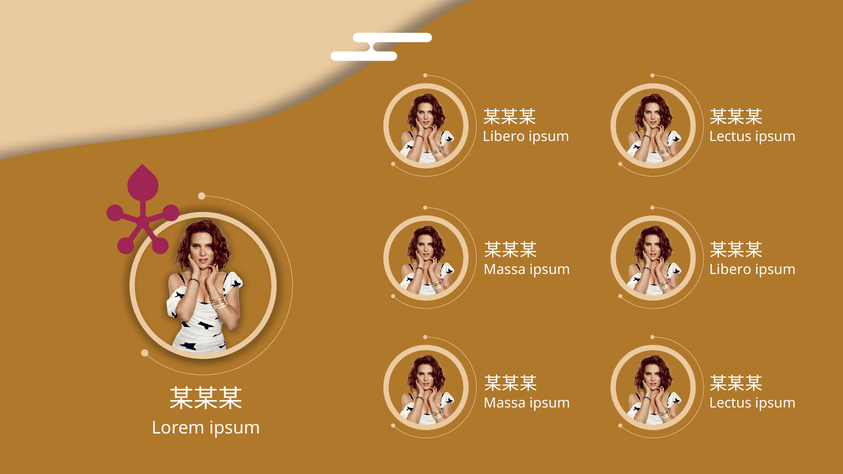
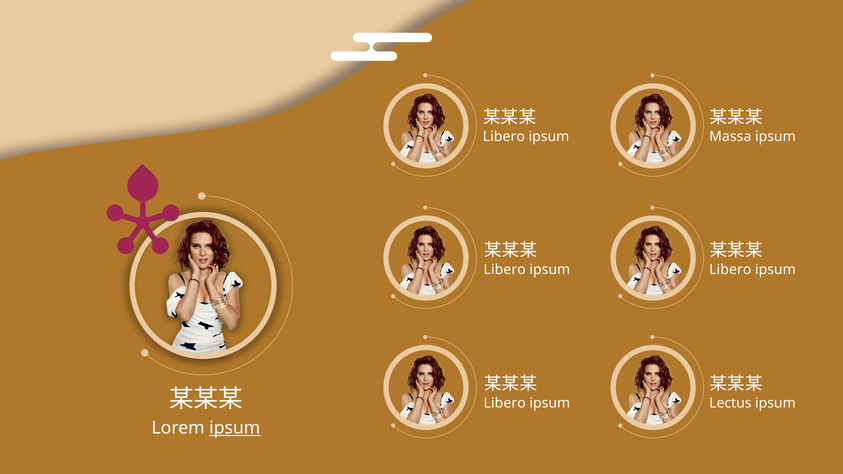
Lectus at (730, 137): Lectus -> Massa
Massa at (505, 270): Massa -> Libero
Massa at (505, 403): Massa -> Libero
ipsum at (235, 428) underline: none -> present
